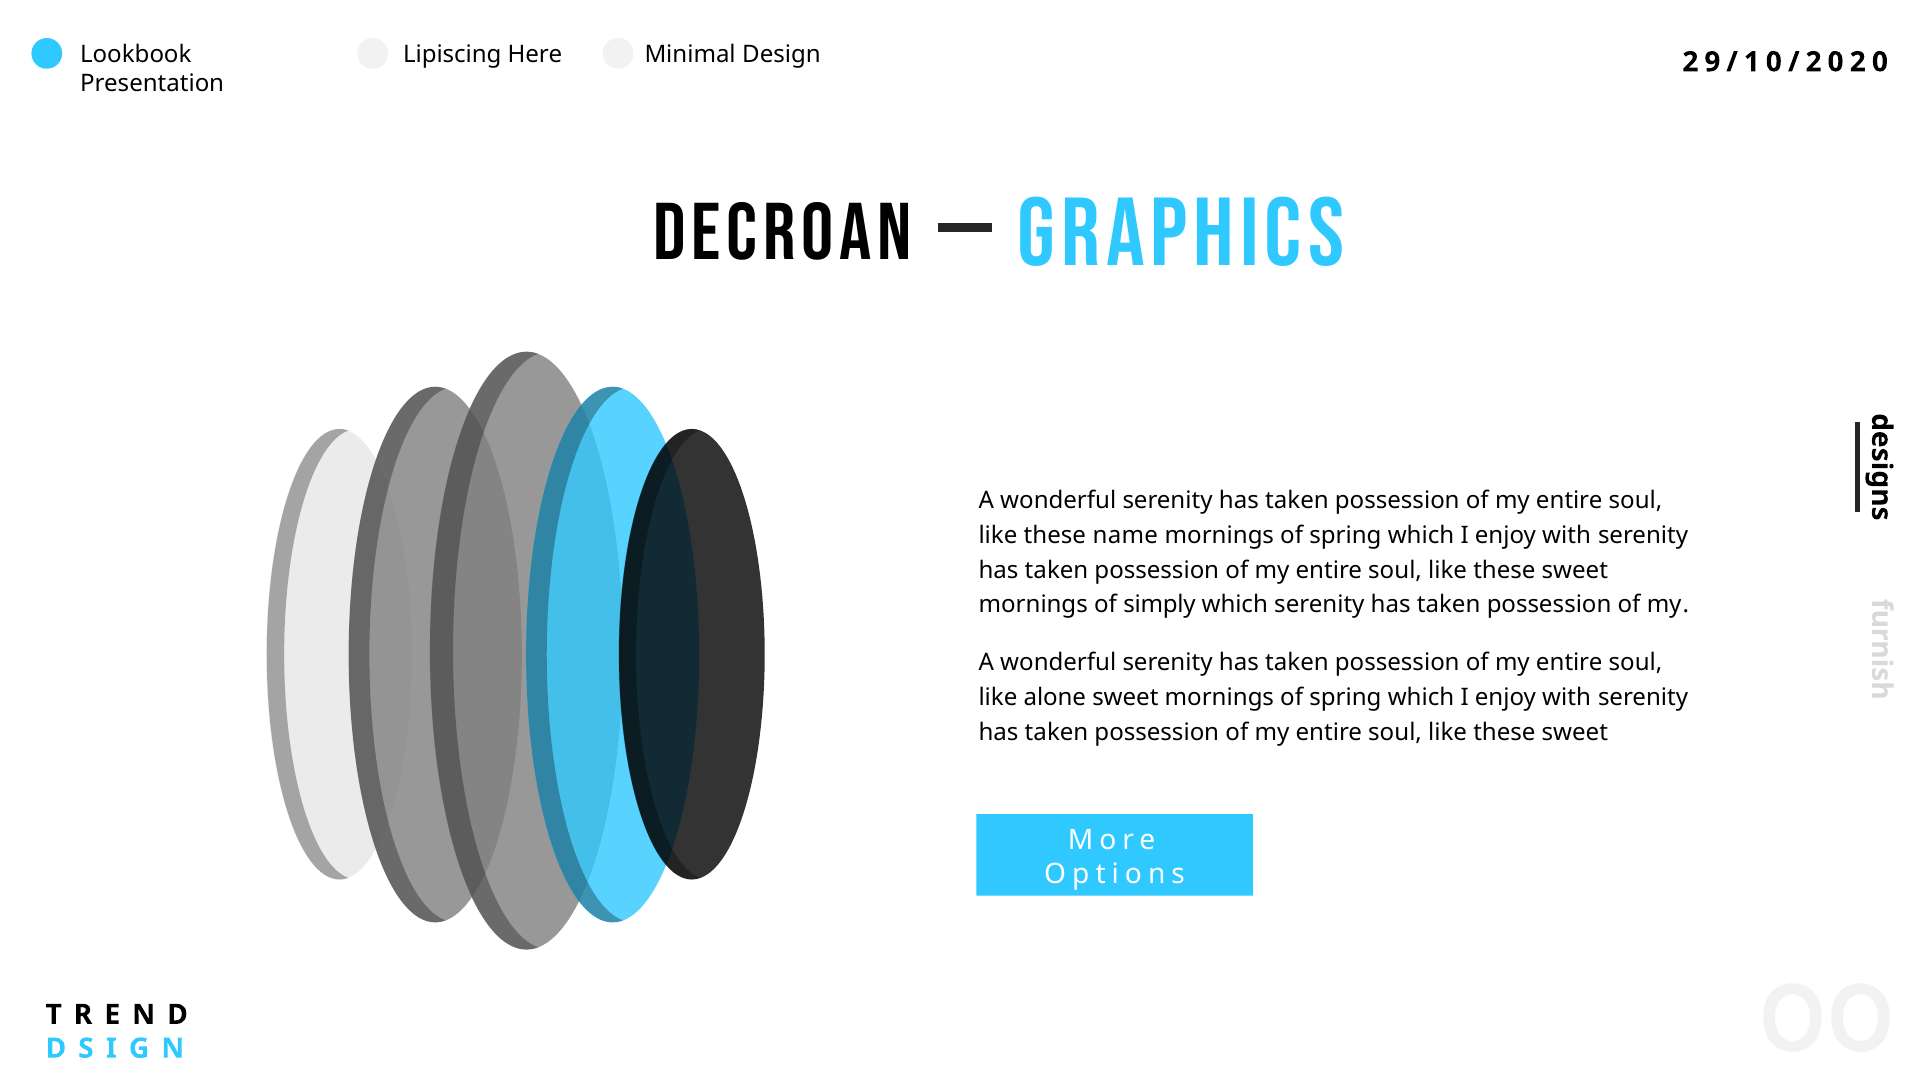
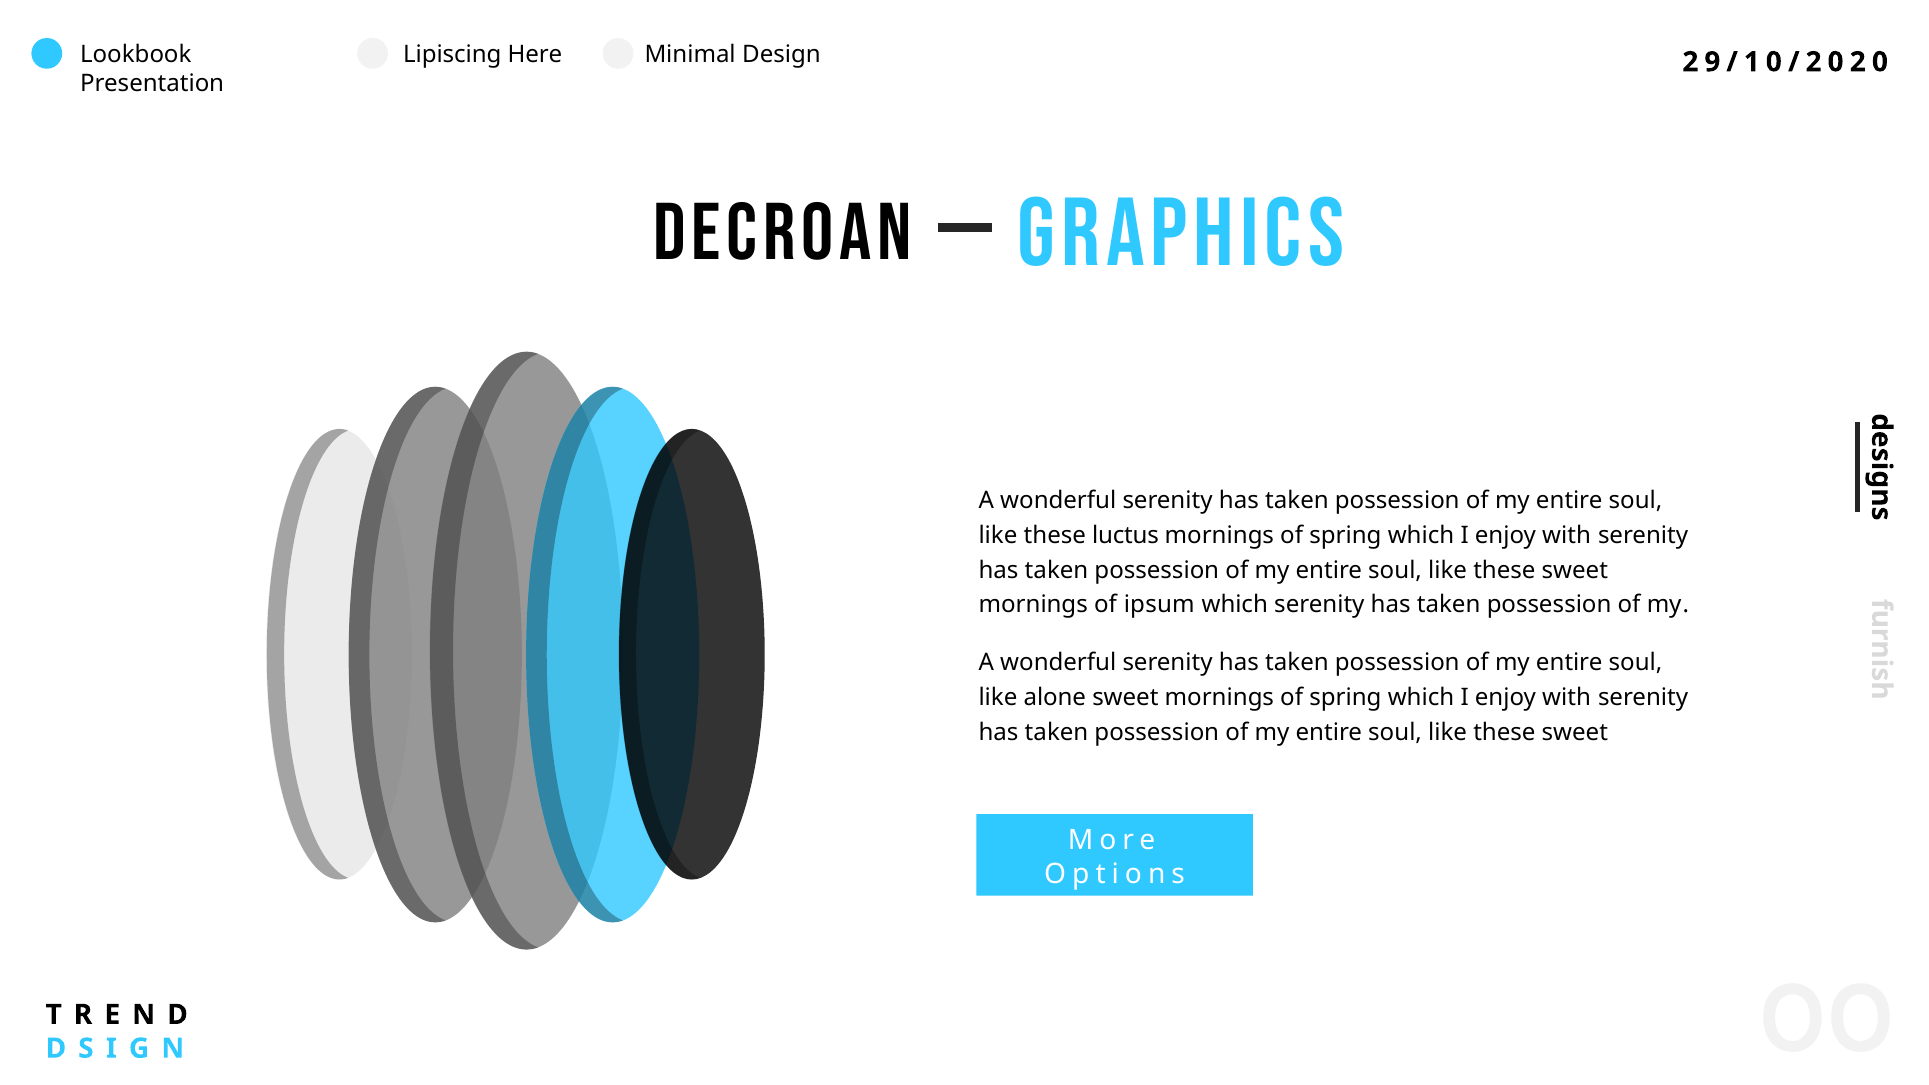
name: name -> luctus
simply: simply -> ipsum
